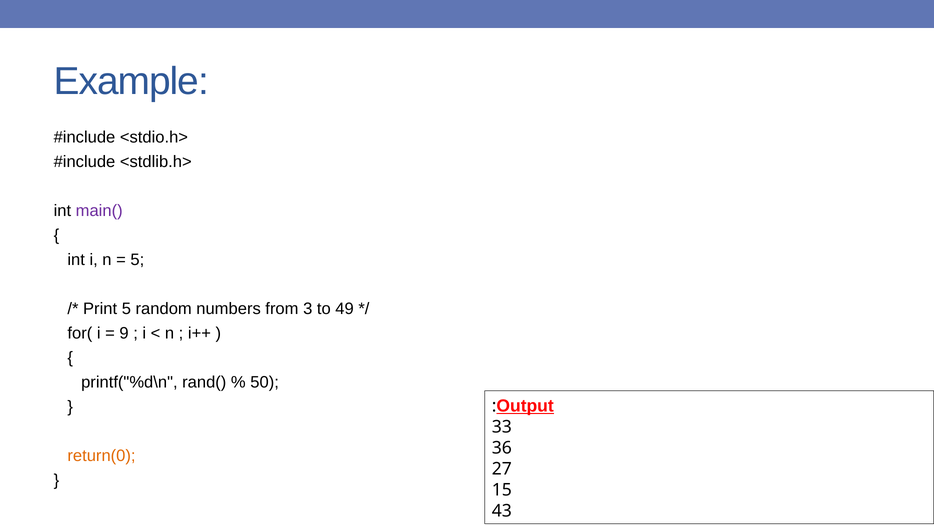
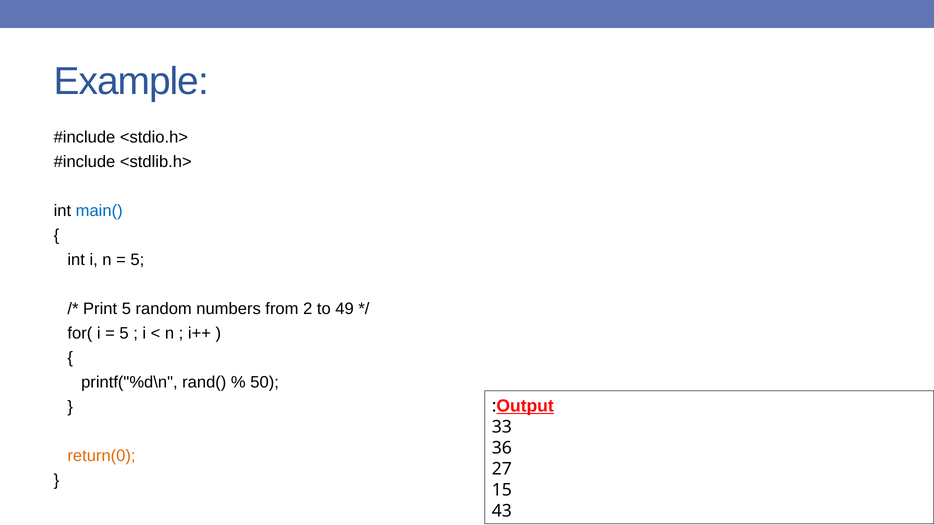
main( colour: purple -> blue
3: 3 -> 2
9 at (124, 333): 9 -> 5
